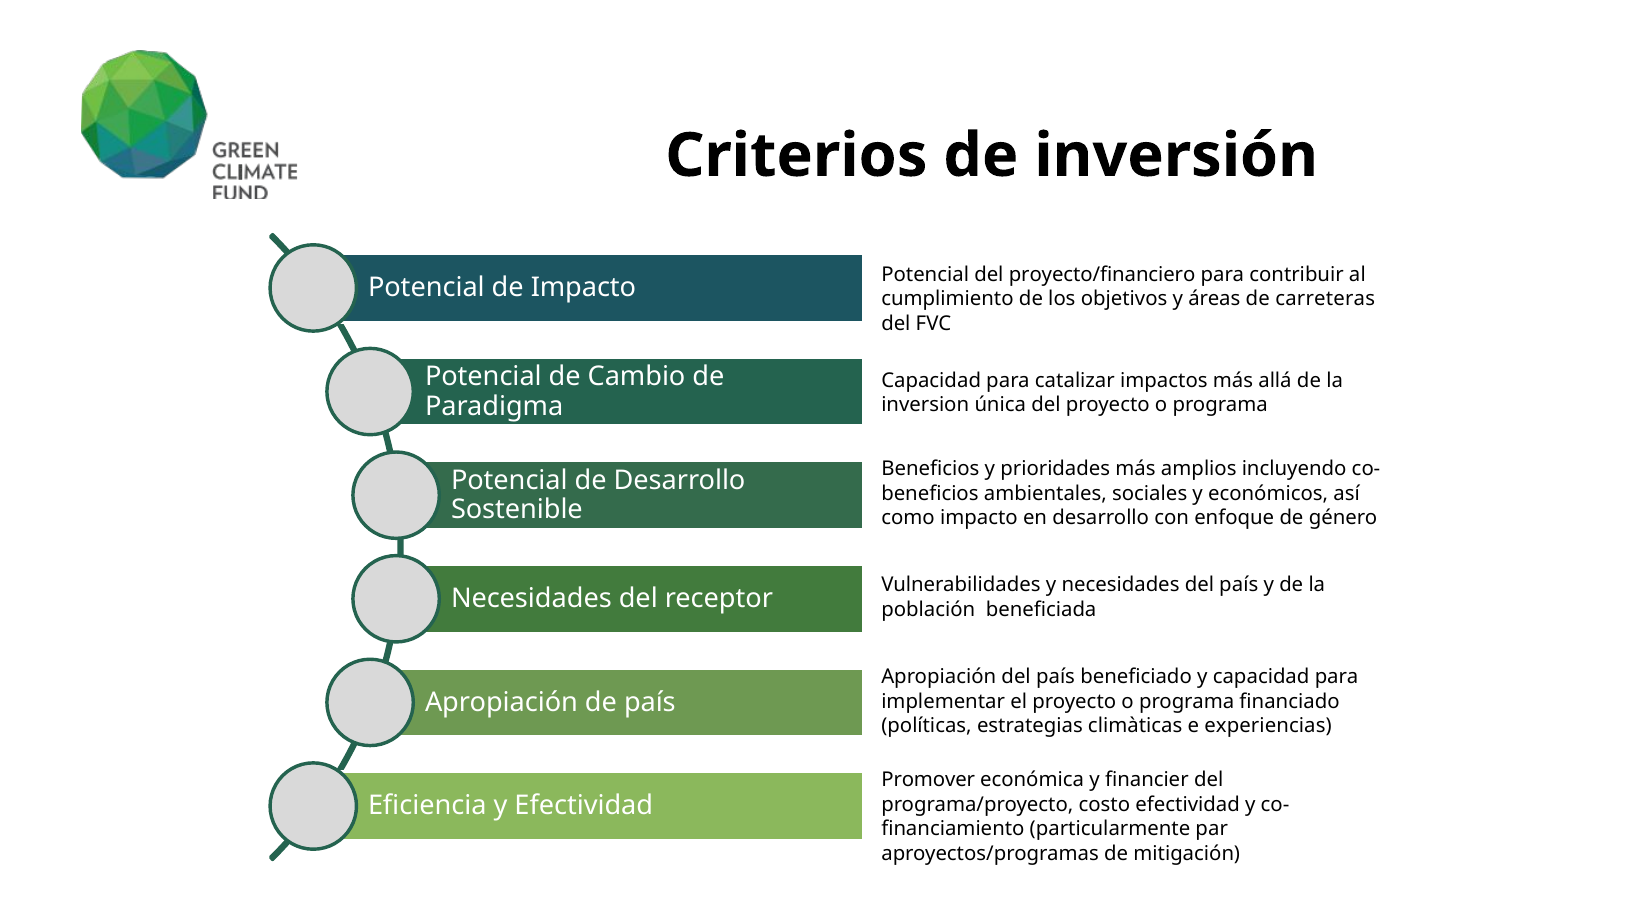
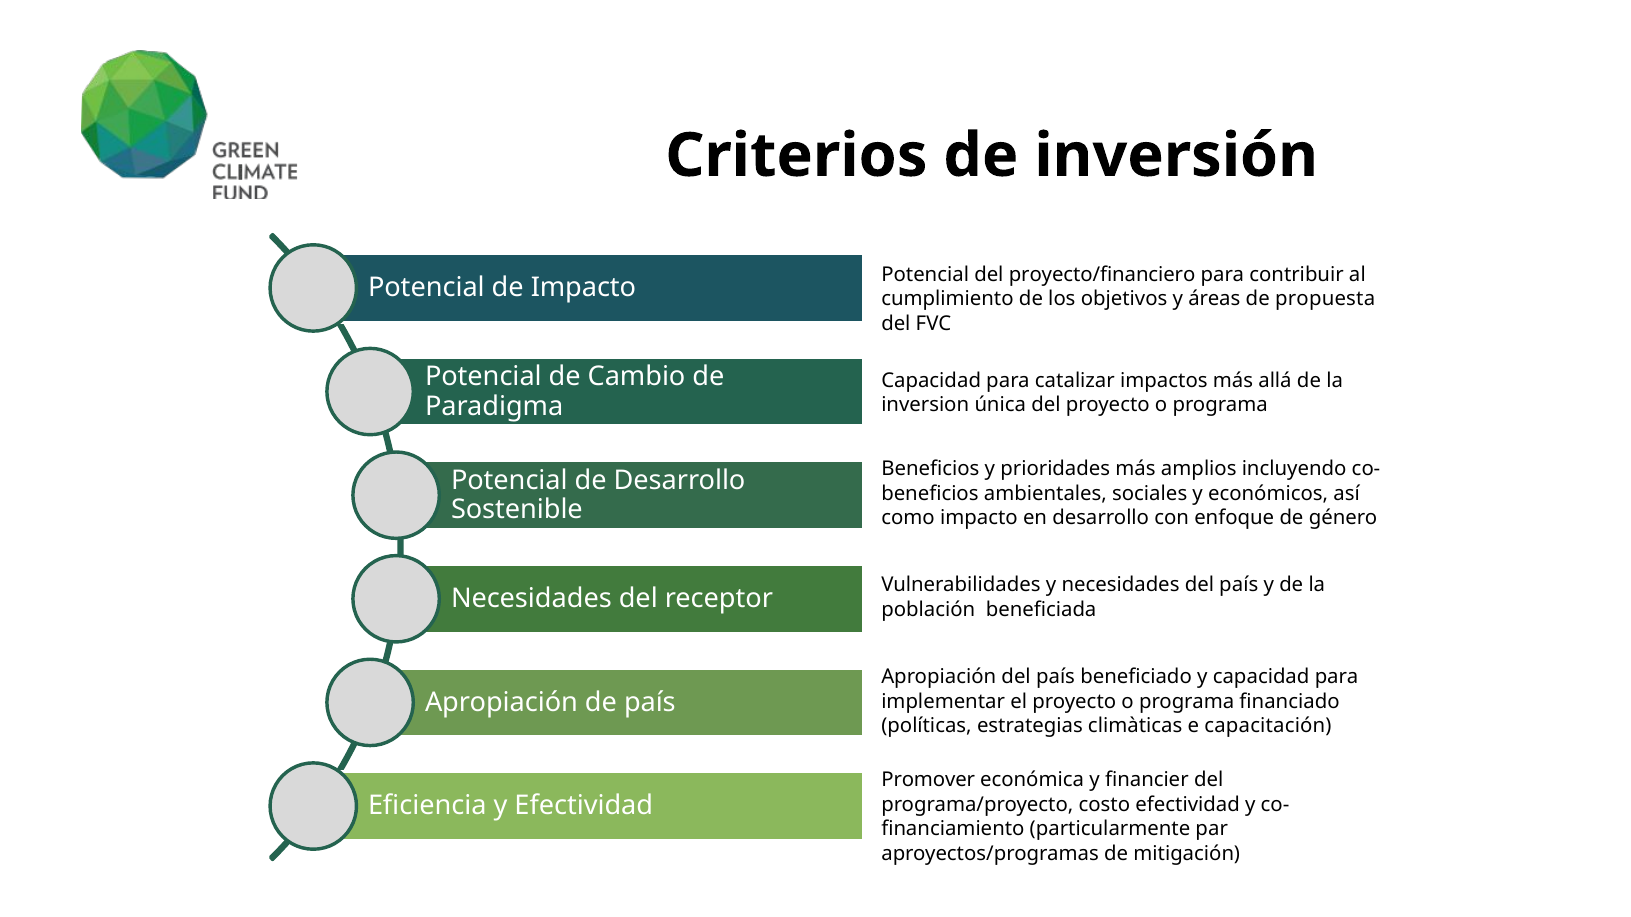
carreteras: carreteras -> propuesta
experiencias: experiencias -> capacitación
